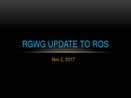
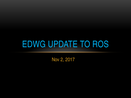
RGWG: RGWG -> EDWG
